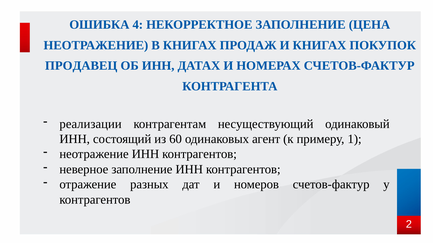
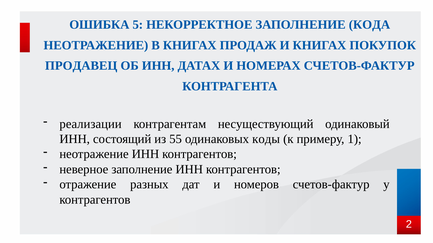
4: 4 -> 5
ЦЕНА: ЦЕНА -> КОДА
60: 60 -> 55
агент: агент -> коды
